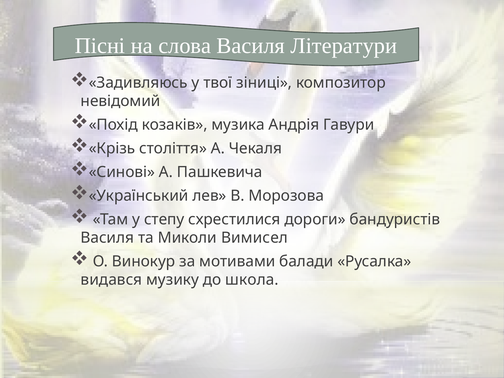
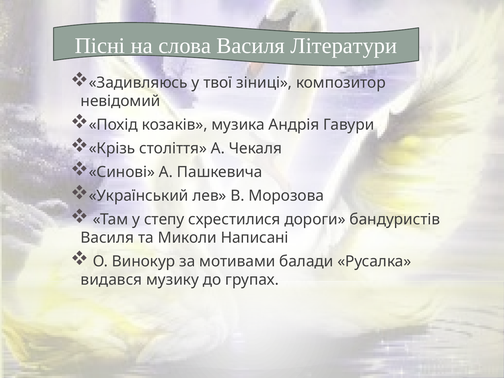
Вимисел: Вимисел -> Написані
школа: школа -> групах
